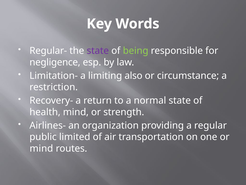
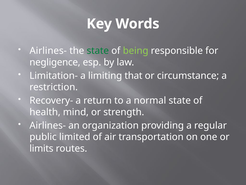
Regular- at (48, 51): Regular- -> Airlines-
state at (98, 51) colour: purple -> green
also: also -> that
mind at (41, 148): mind -> limits
